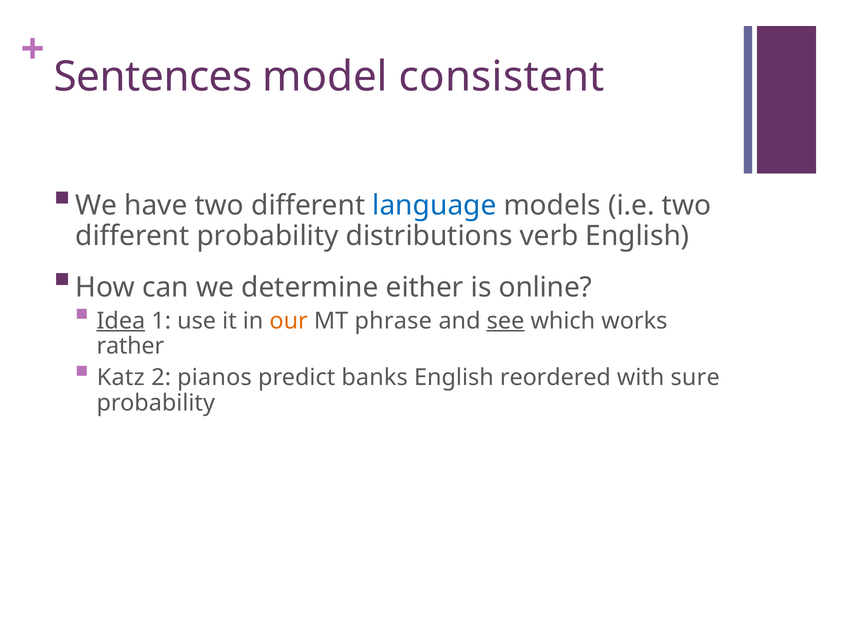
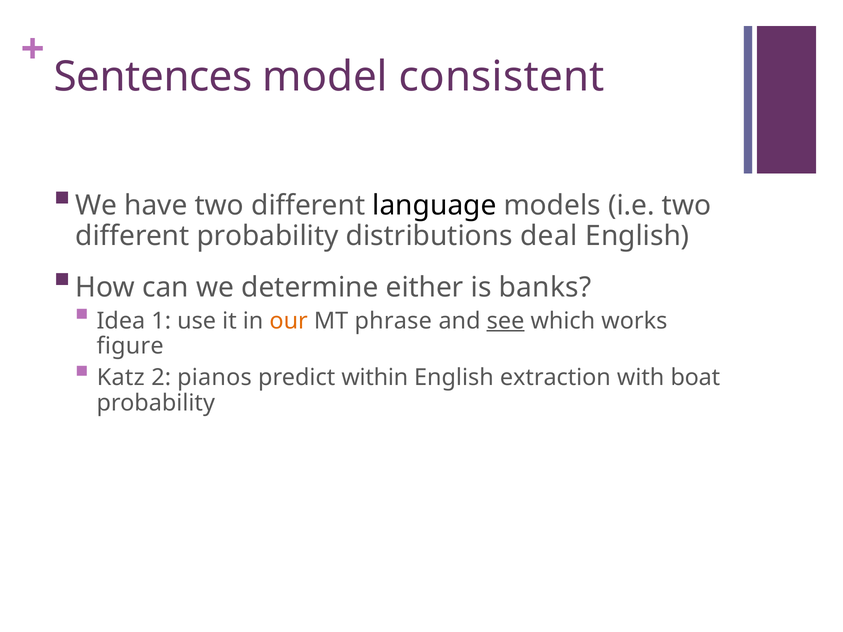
language colour: blue -> black
verb: verb -> deal
online: online -> banks
Idea underline: present -> none
rather: rather -> figure
banks: banks -> within
reordered: reordered -> extraction
sure: sure -> boat
